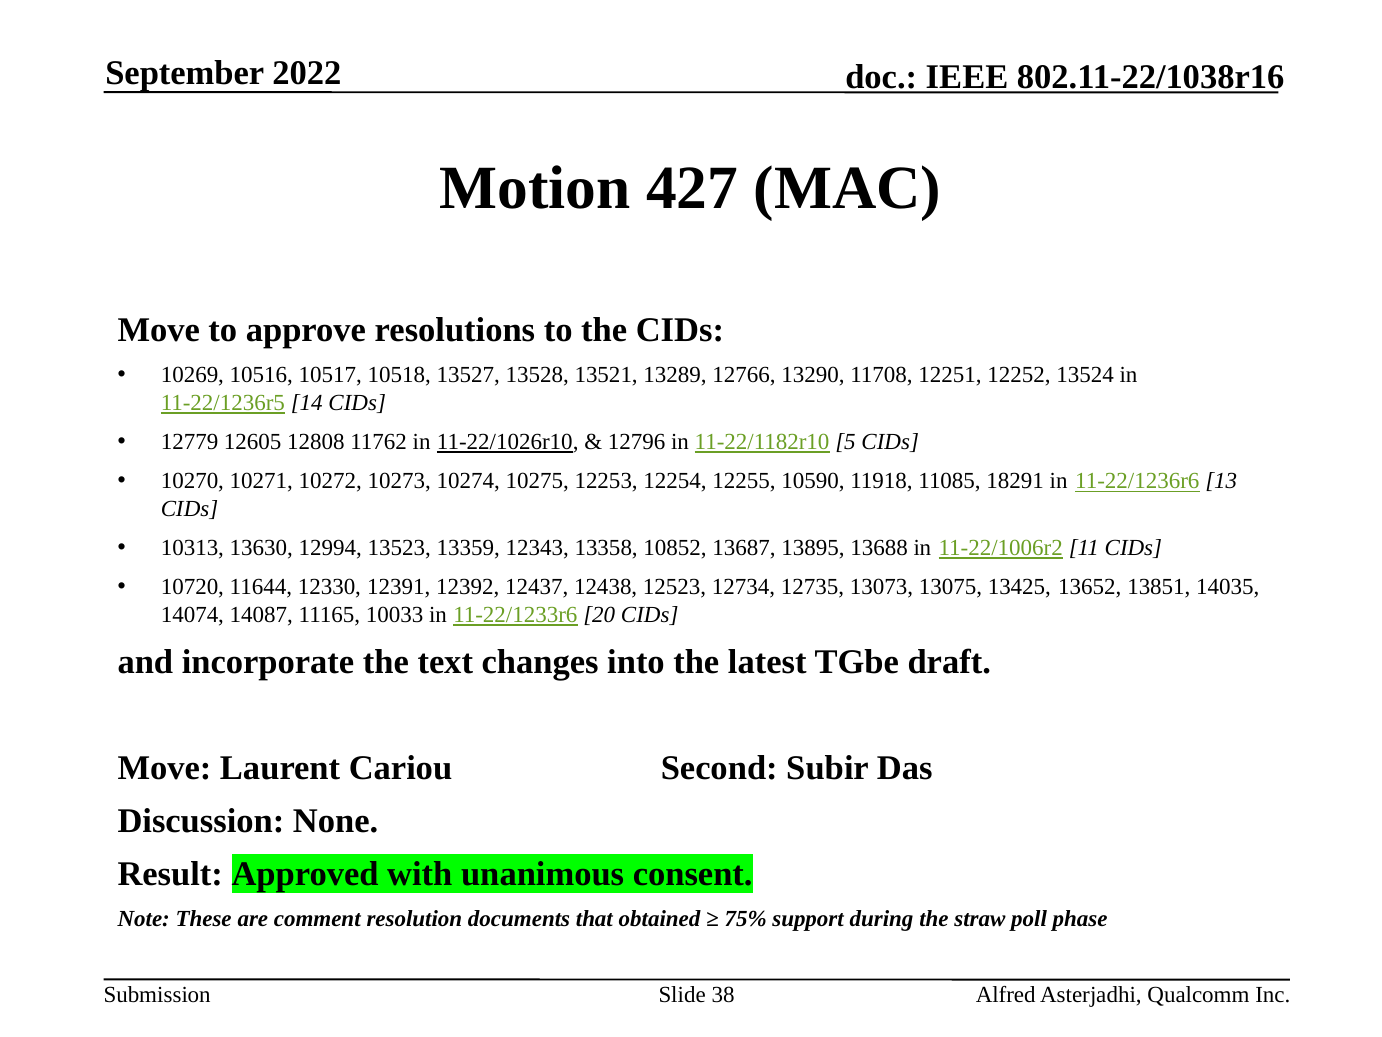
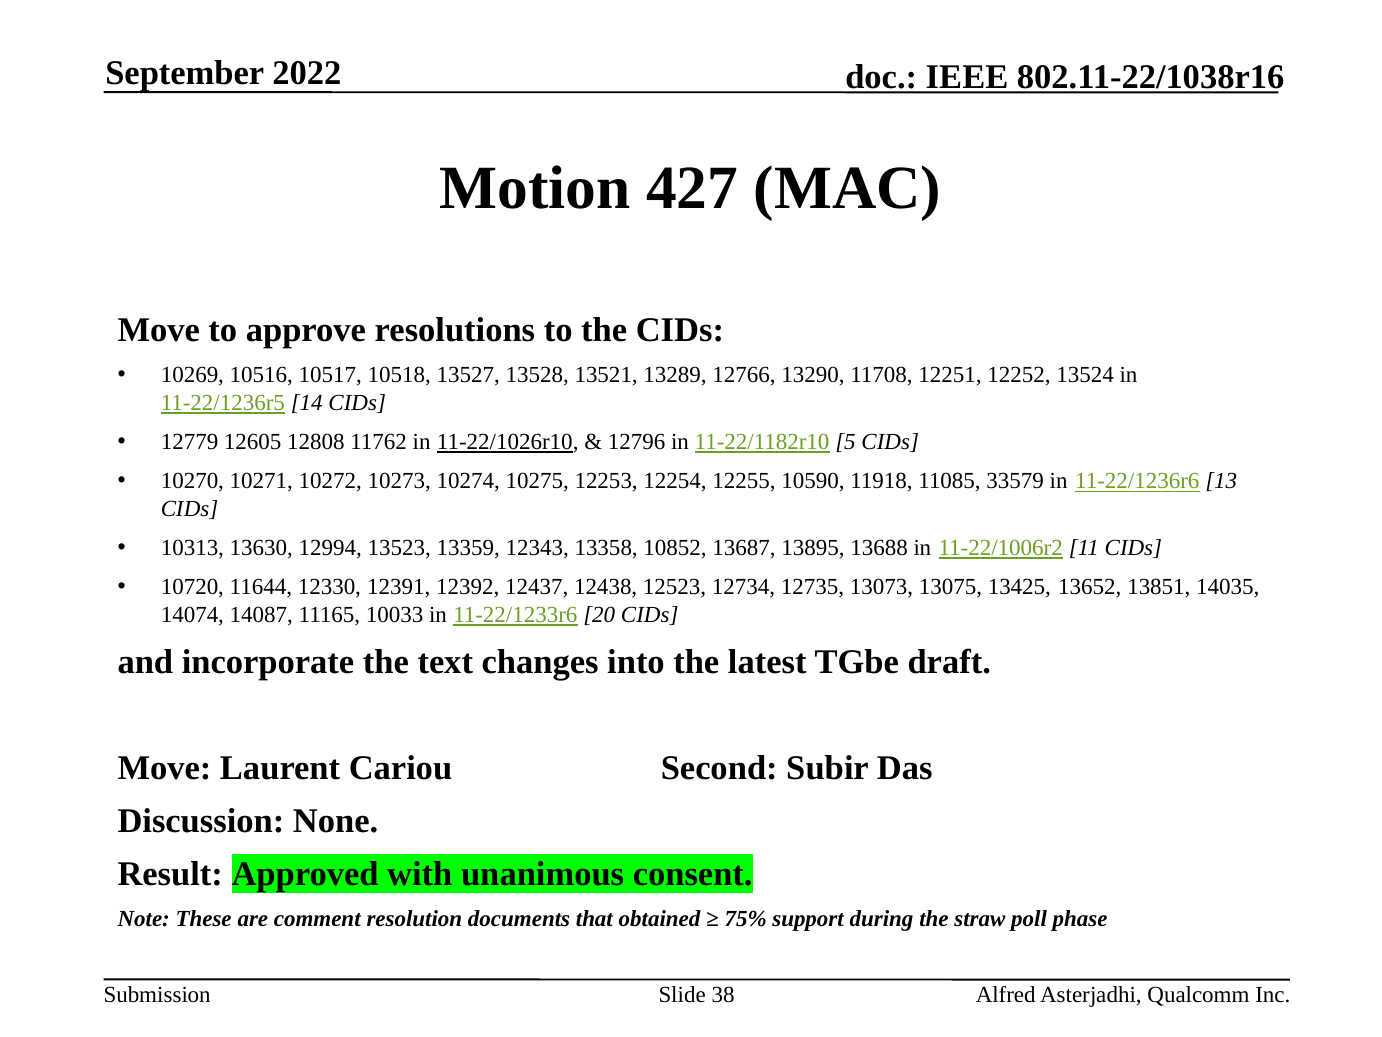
18291: 18291 -> 33579
